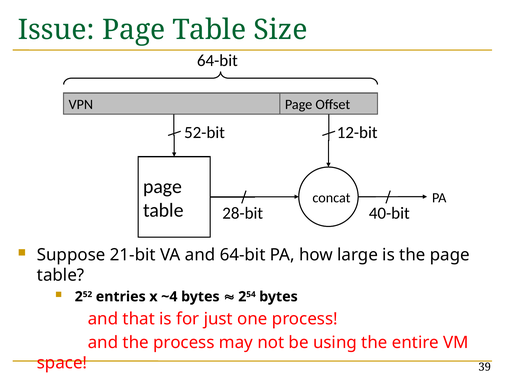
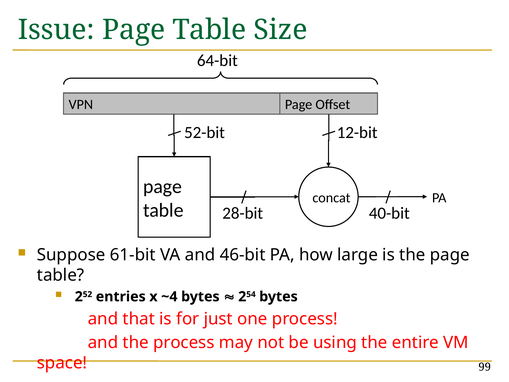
21-bit: 21-bit -> 61-bit
and 64-bit: 64-bit -> 46-bit
39: 39 -> 99
